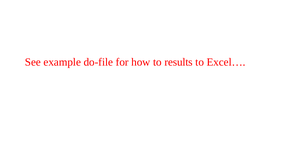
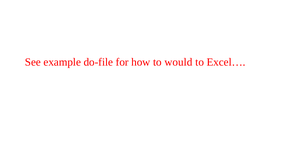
results: results -> would
